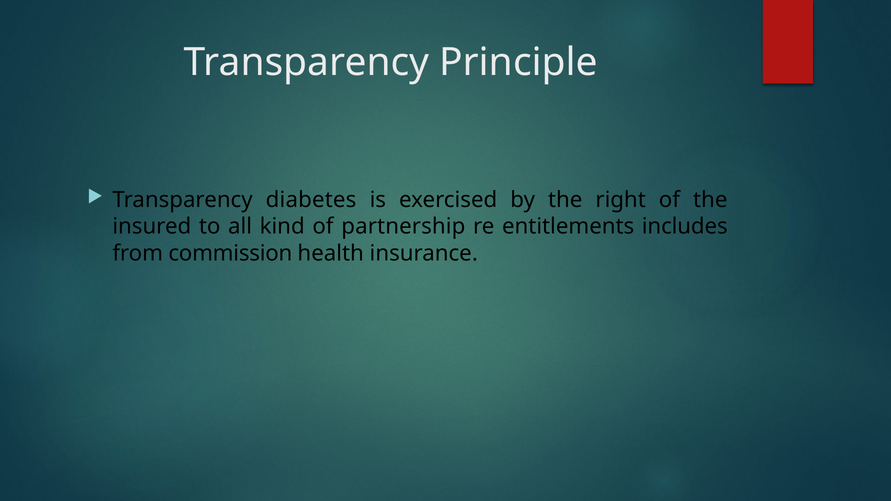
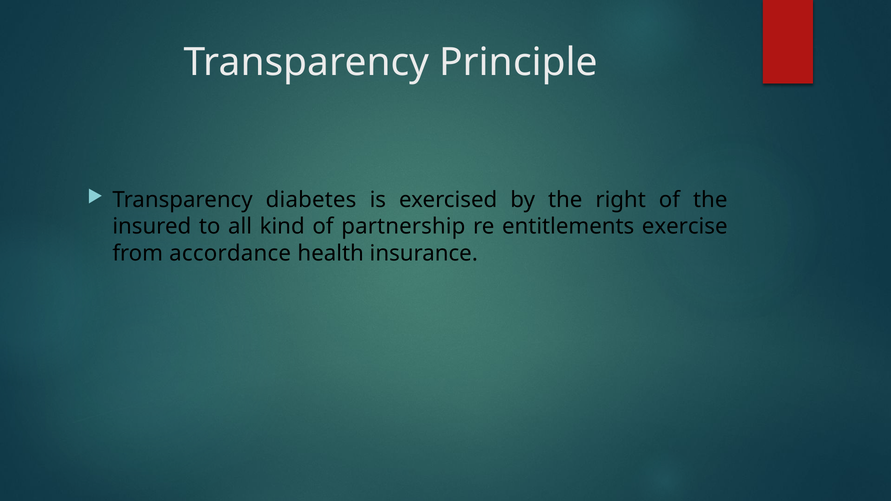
includes: includes -> exercise
commission: commission -> accordance
